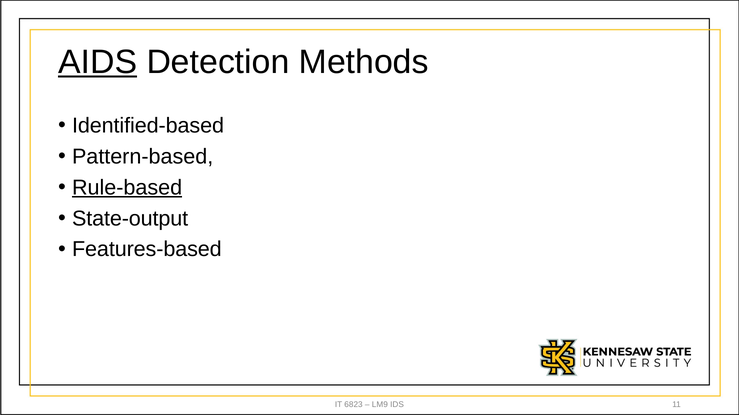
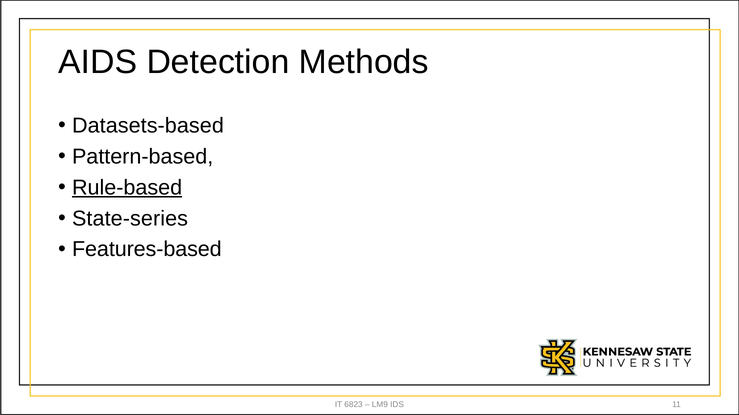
AIDS underline: present -> none
Identified-based: Identified-based -> Datasets-based
State-output: State-output -> State-series
